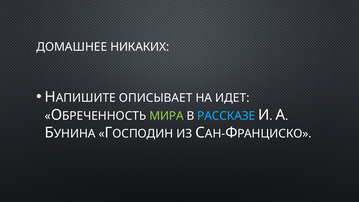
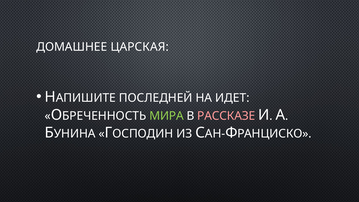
НИКАКИХ: НИКАКИХ -> ЦАРСКАЯ
ОПИСЫВАЕТ: ОПИСЫВАЕТ -> ПОСЛЕДНЕЙ
РАССКАЗЕ colour: light blue -> pink
